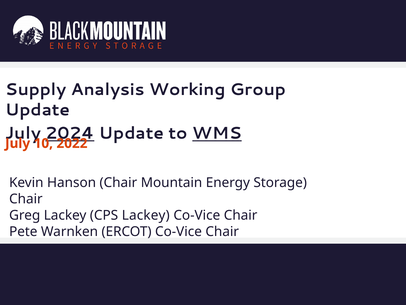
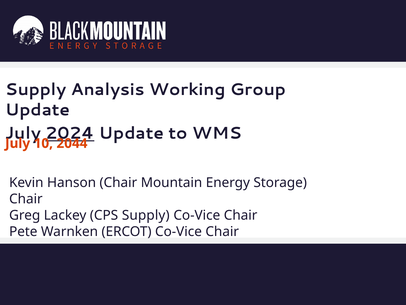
WMS underline: present -> none
2022: 2022 -> 2044
CPS Lackey: Lackey -> Supply
